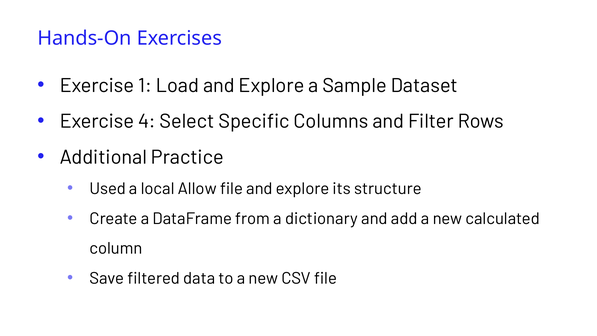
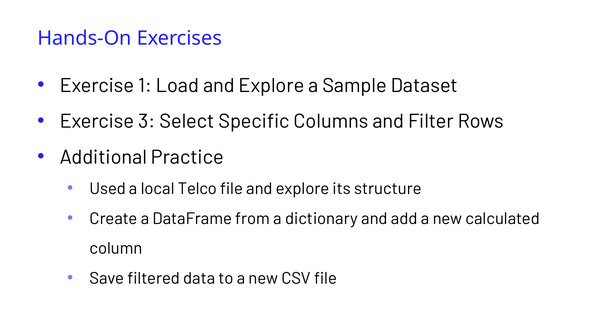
4: 4 -> 3
Allow: Allow -> Telco
